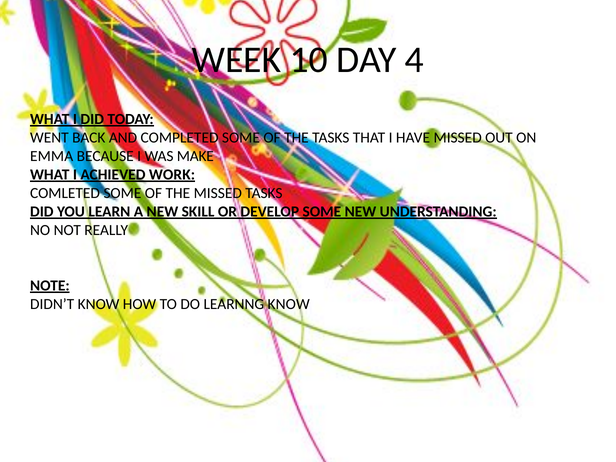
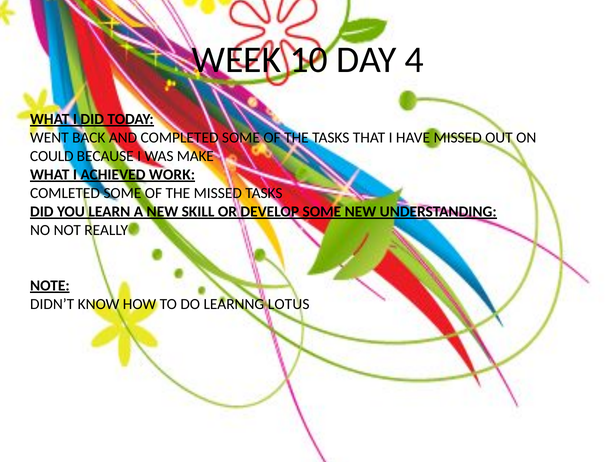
EMMA: EMMA -> COULD
LEARNNG KNOW: KNOW -> LOTUS
